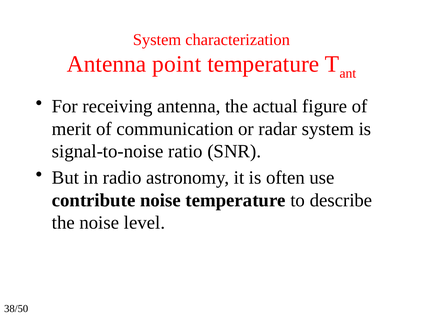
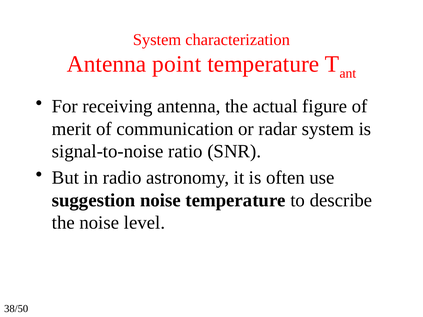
contribute: contribute -> suggestion
